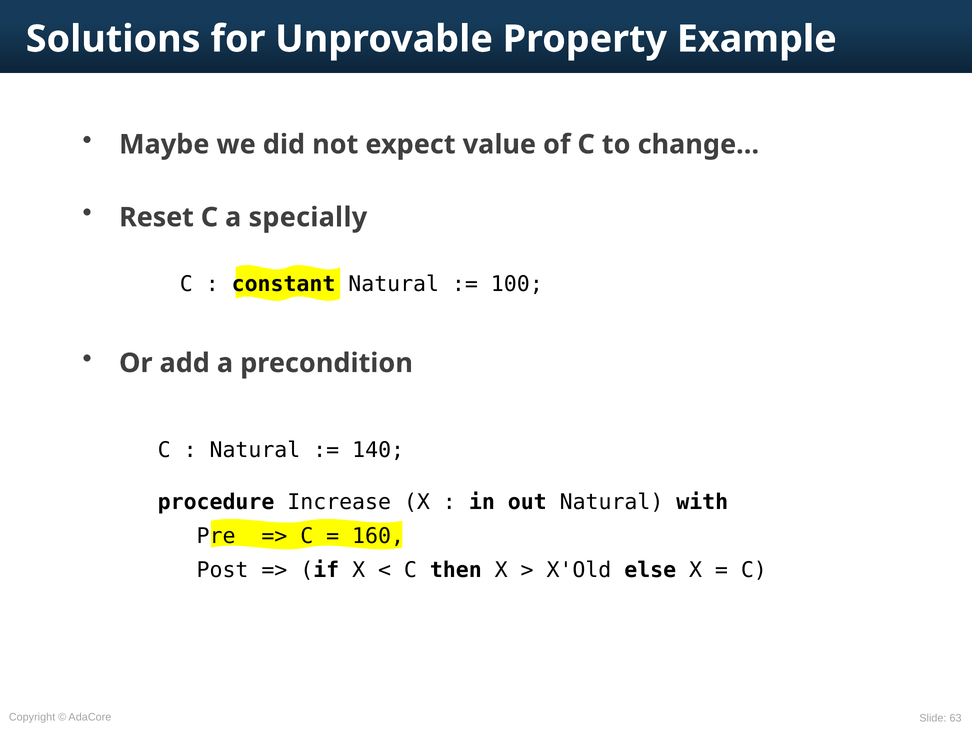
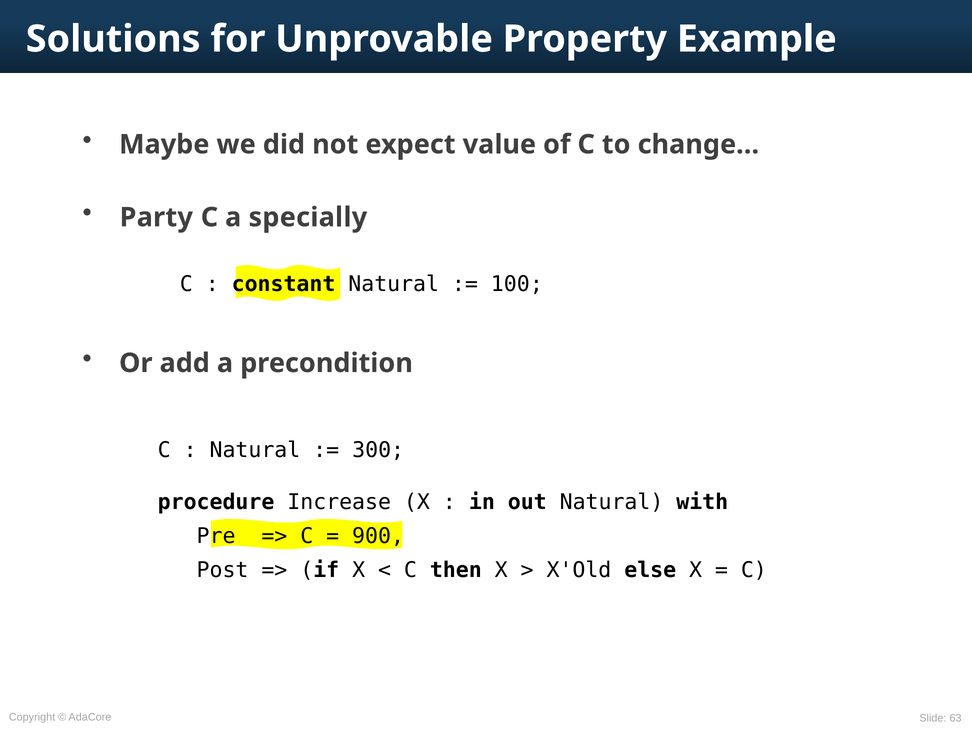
Reset: Reset -> Party
140: 140 -> 300
160: 160 -> 900
